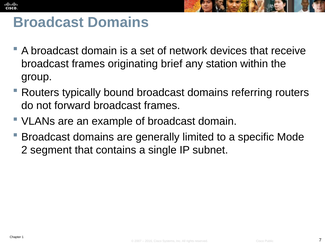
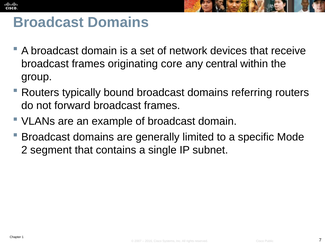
brief: brief -> core
station: station -> central
